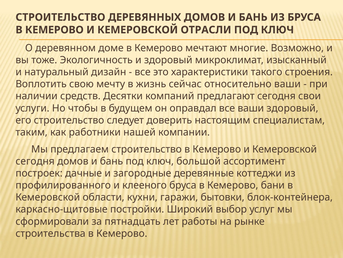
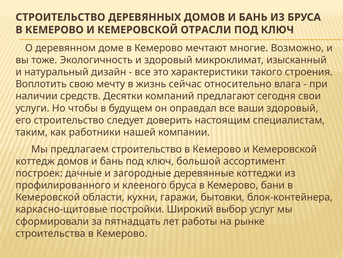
относительно ваши: ваши -> влага
сегодня at (35, 161): сегодня -> коттедж
